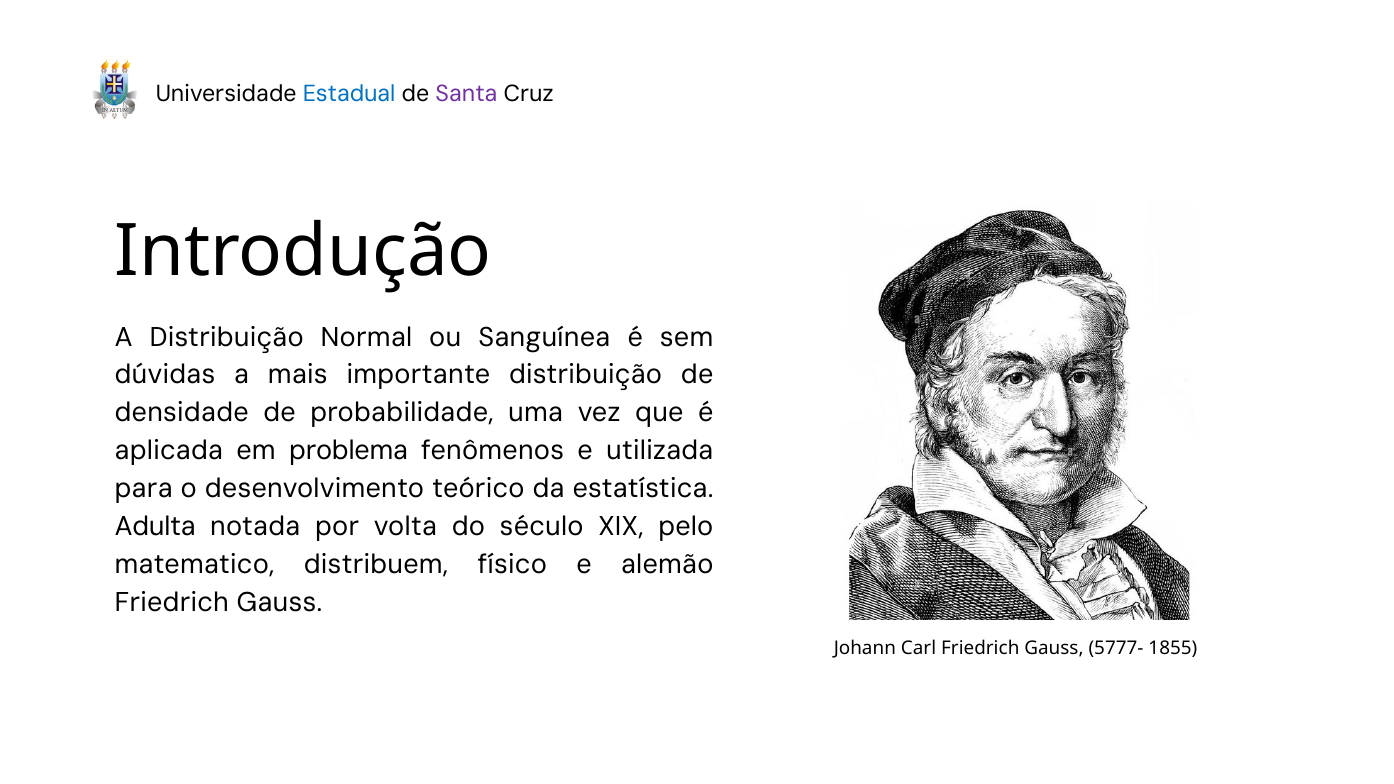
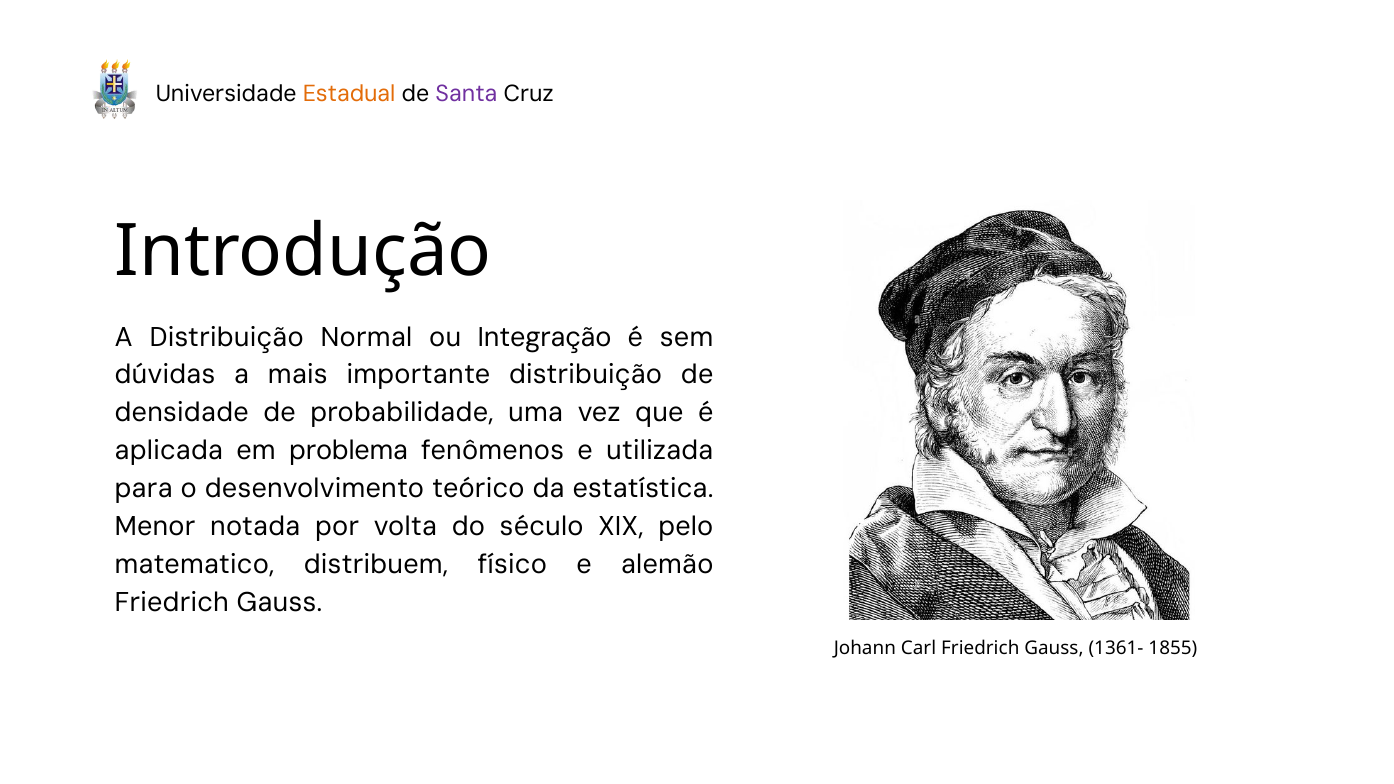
Estadual colour: blue -> orange
Sanguínea: Sanguínea -> Integração
Adulta: Adulta -> Menor
5777-: 5777- -> 1361-
